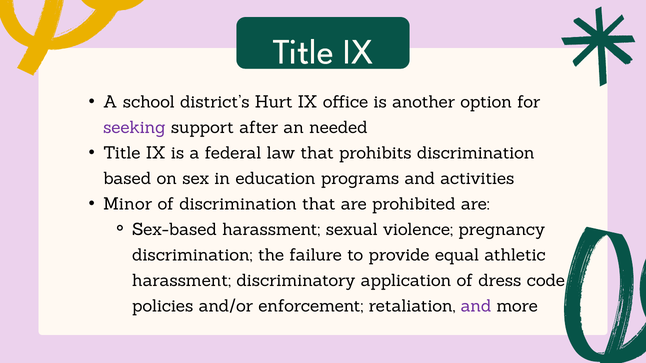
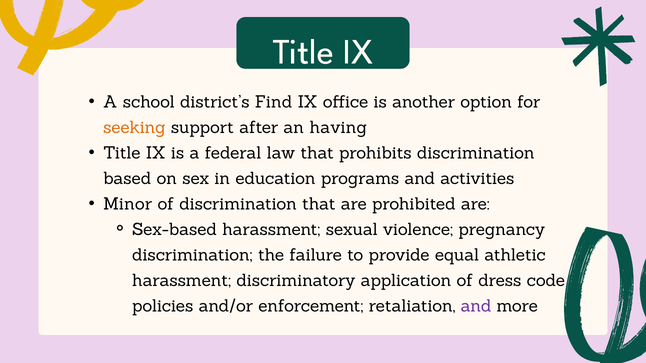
Hurt: Hurt -> Find
seeking colour: purple -> orange
needed: needed -> having
